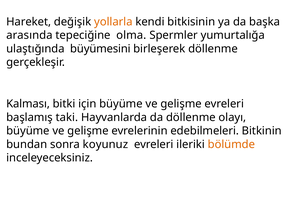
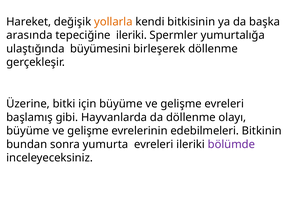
tepeciğine olma: olma -> ileriki
Kalması: Kalması -> Üzerine
taki: taki -> gibi
koyunuz: koyunuz -> yumurta
bölümde colour: orange -> purple
